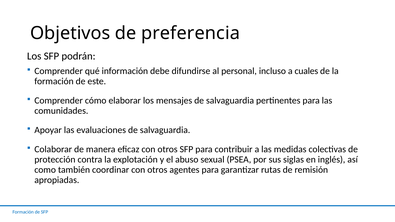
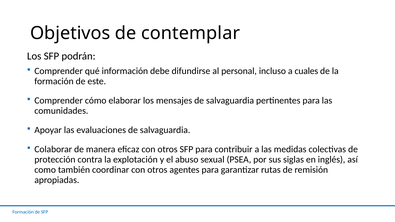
preferencia: preferencia -> contemplar
